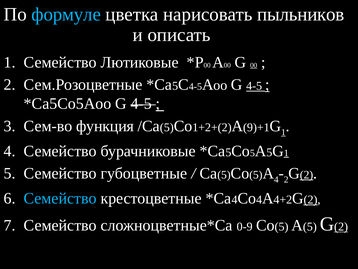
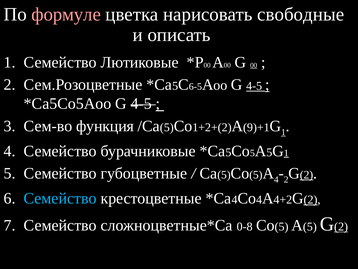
формуле colour: light blue -> pink
пыльников: пыльников -> свободные
4-5 at (195, 86): 4-5 -> 6-5
0-9: 0-9 -> 0-8
